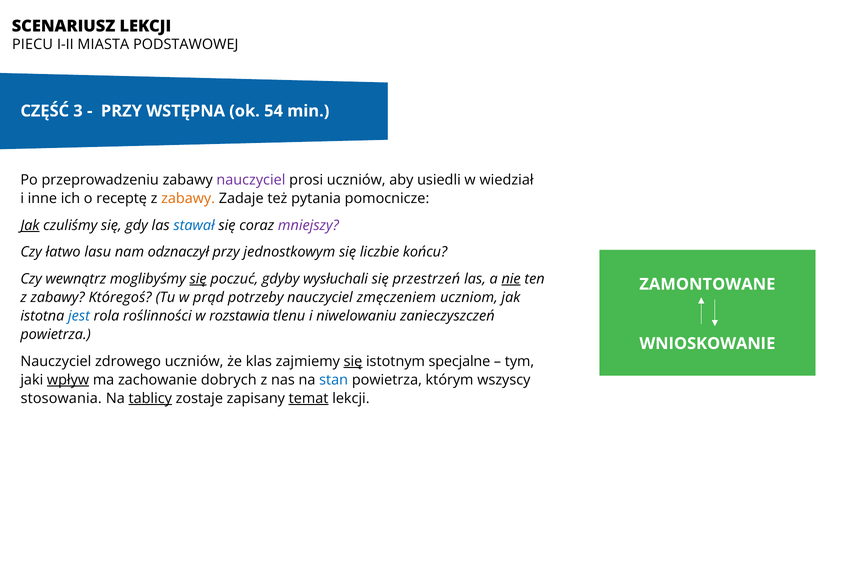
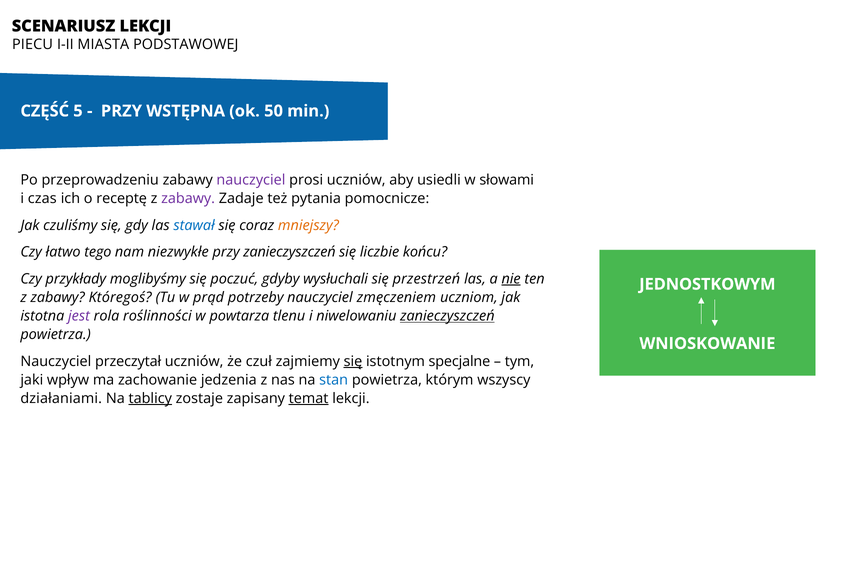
3: 3 -> 5
54: 54 -> 50
wiedział: wiedział -> słowami
inne: inne -> czas
zabawy at (188, 199) colour: orange -> purple
Jak at (30, 225) underline: present -> none
mniejszy colour: purple -> orange
lasu: lasu -> tego
odznaczył: odznaczył -> niezwykłe
przy jednostkowym: jednostkowym -> zanieczyszczeń
wewnątrz: wewnątrz -> przykłady
się at (198, 279) underline: present -> none
ZAMONTOWANE: ZAMONTOWANE -> JEDNOSTKOWYM
jest colour: blue -> purple
rozstawia: rozstawia -> powtarza
zanieczyszczeń at (447, 316) underline: none -> present
zdrowego: zdrowego -> przeczytał
klas: klas -> czuł
wpływ underline: present -> none
dobrych: dobrych -> jedzenia
stosowania: stosowania -> działaniami
